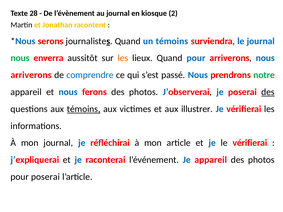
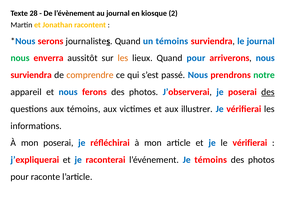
arriverons at (31, 75): arriverons -> surviendra
comprendre colour: blue -> orange
témoins at (84, 109) underline: present -> none
mon journal: journal -> poserai
Je appareil: appareil -> témoins
pour poserai: poserai -> raconte
